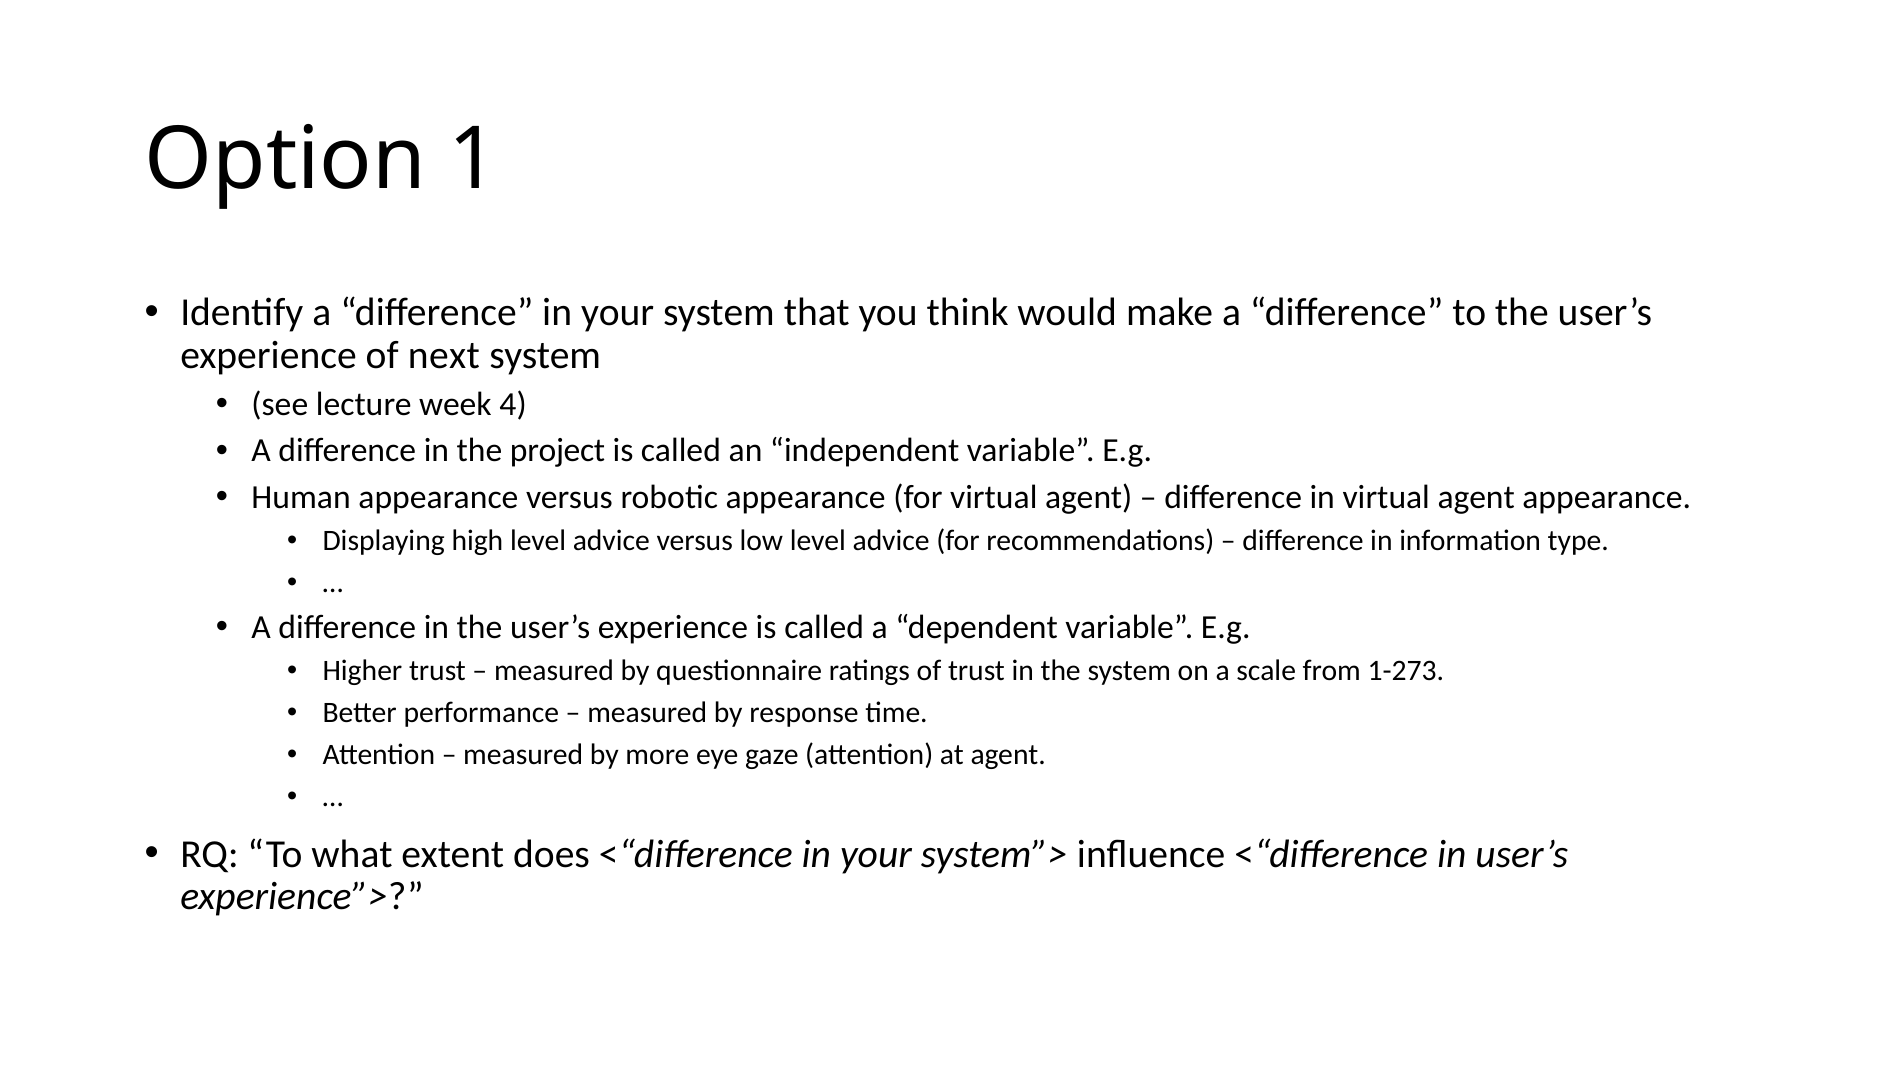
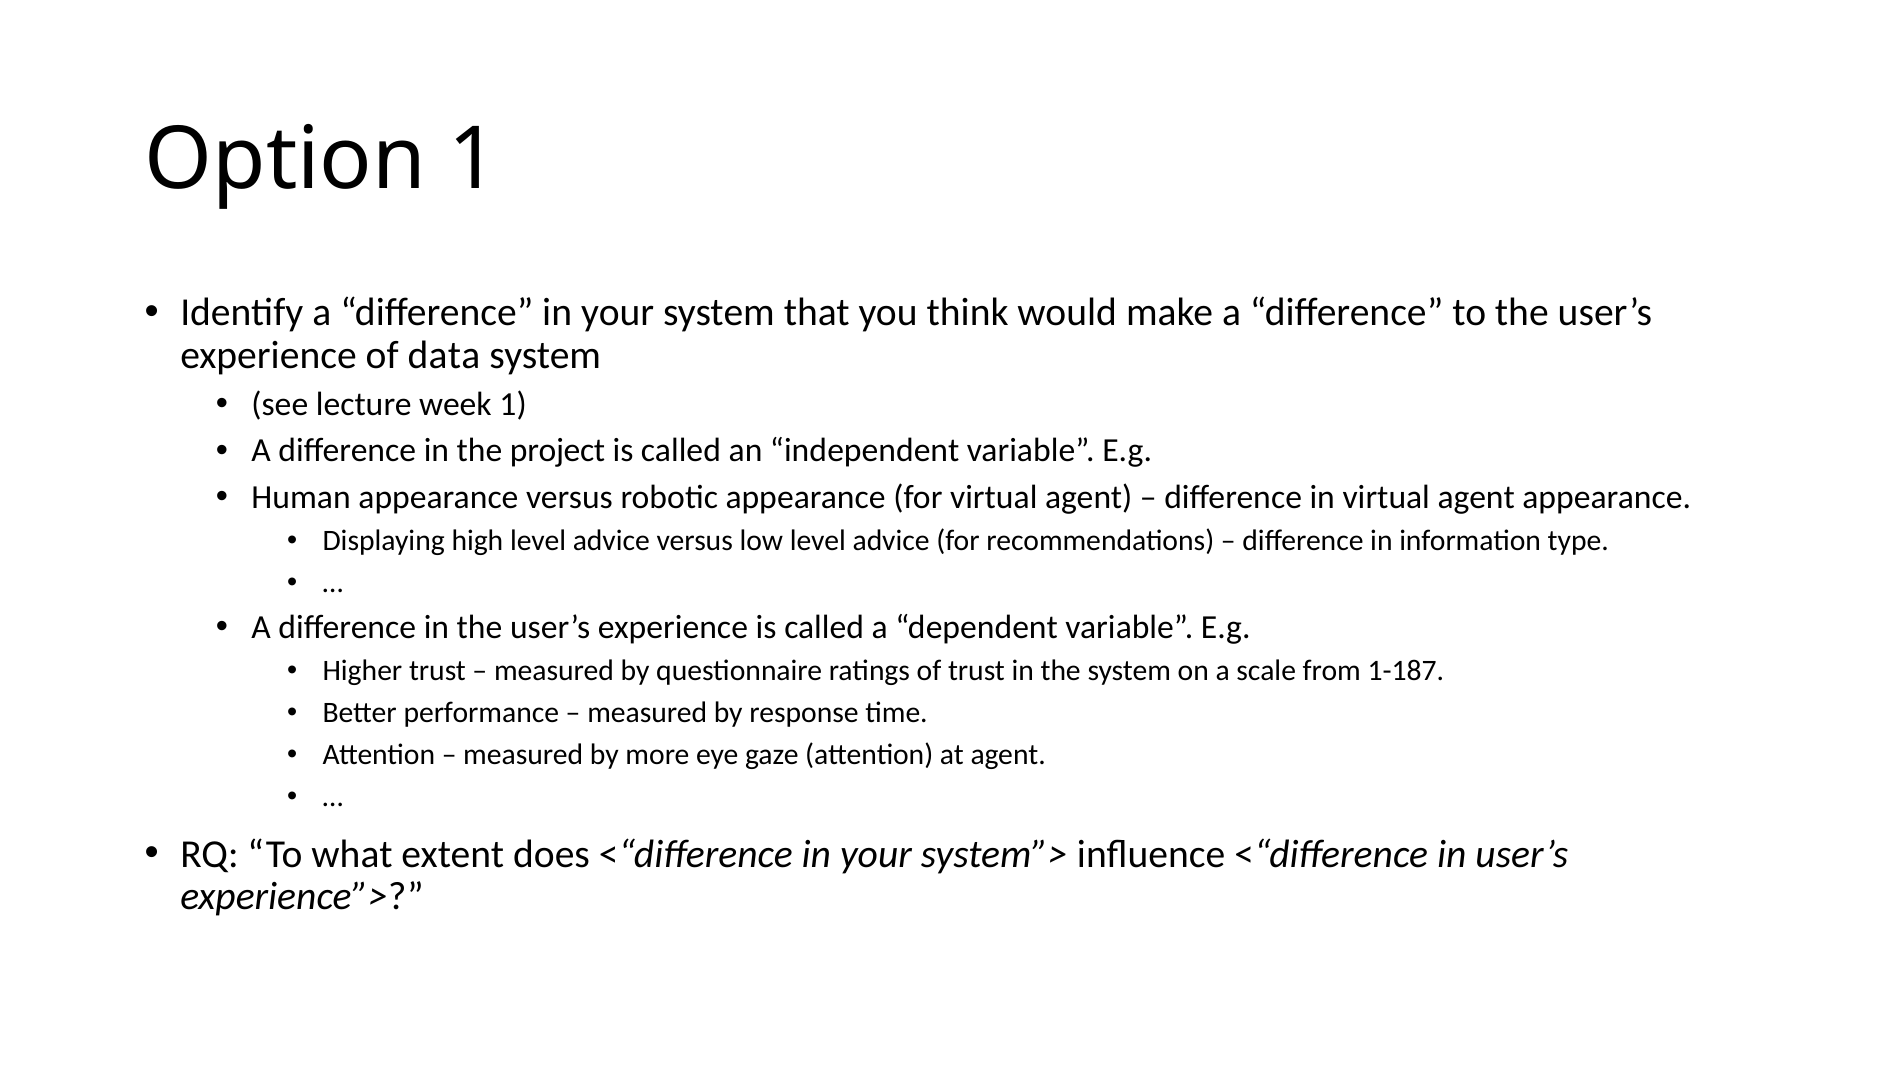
next: next -> data
week 4: 4 -> 1
1-273: 1-273 -> 1-187
